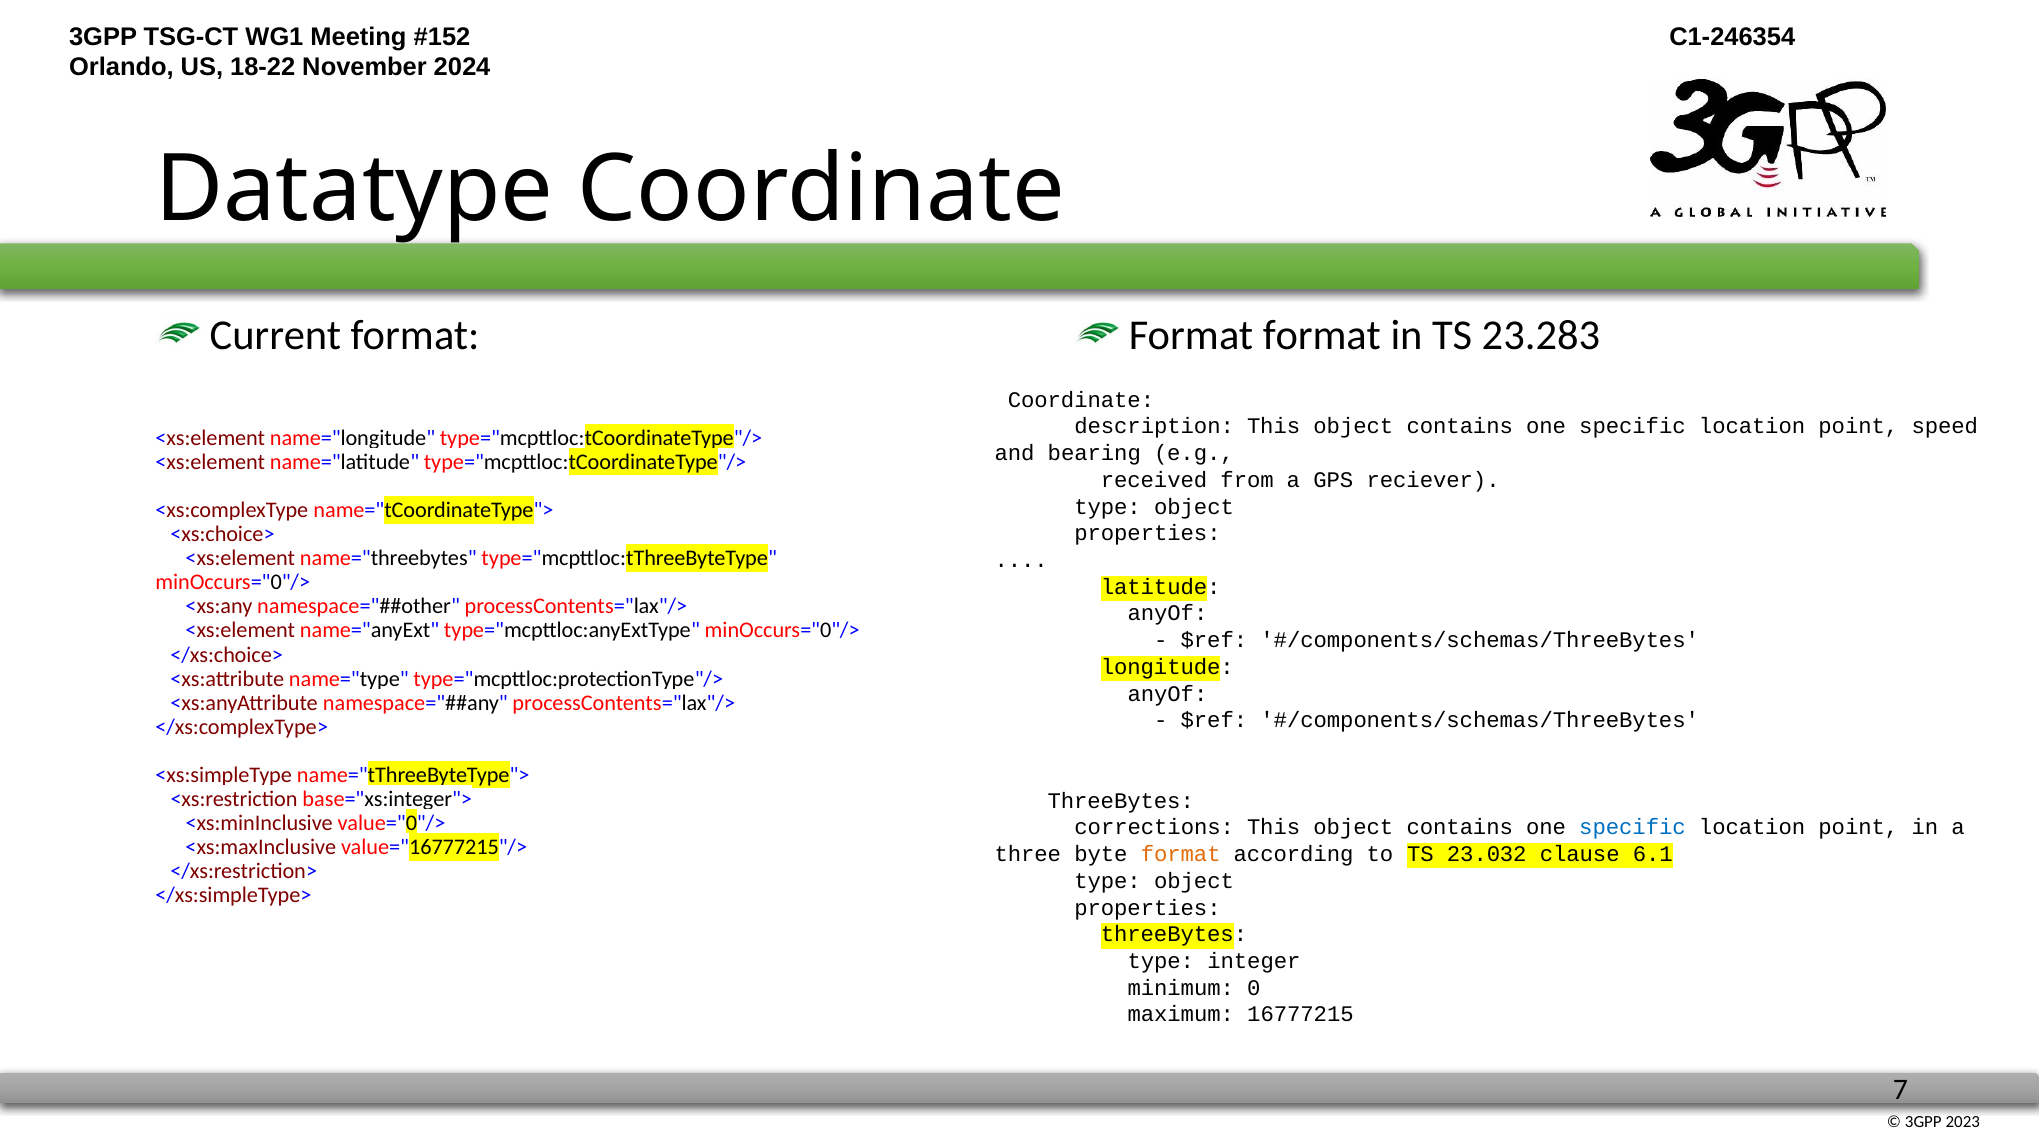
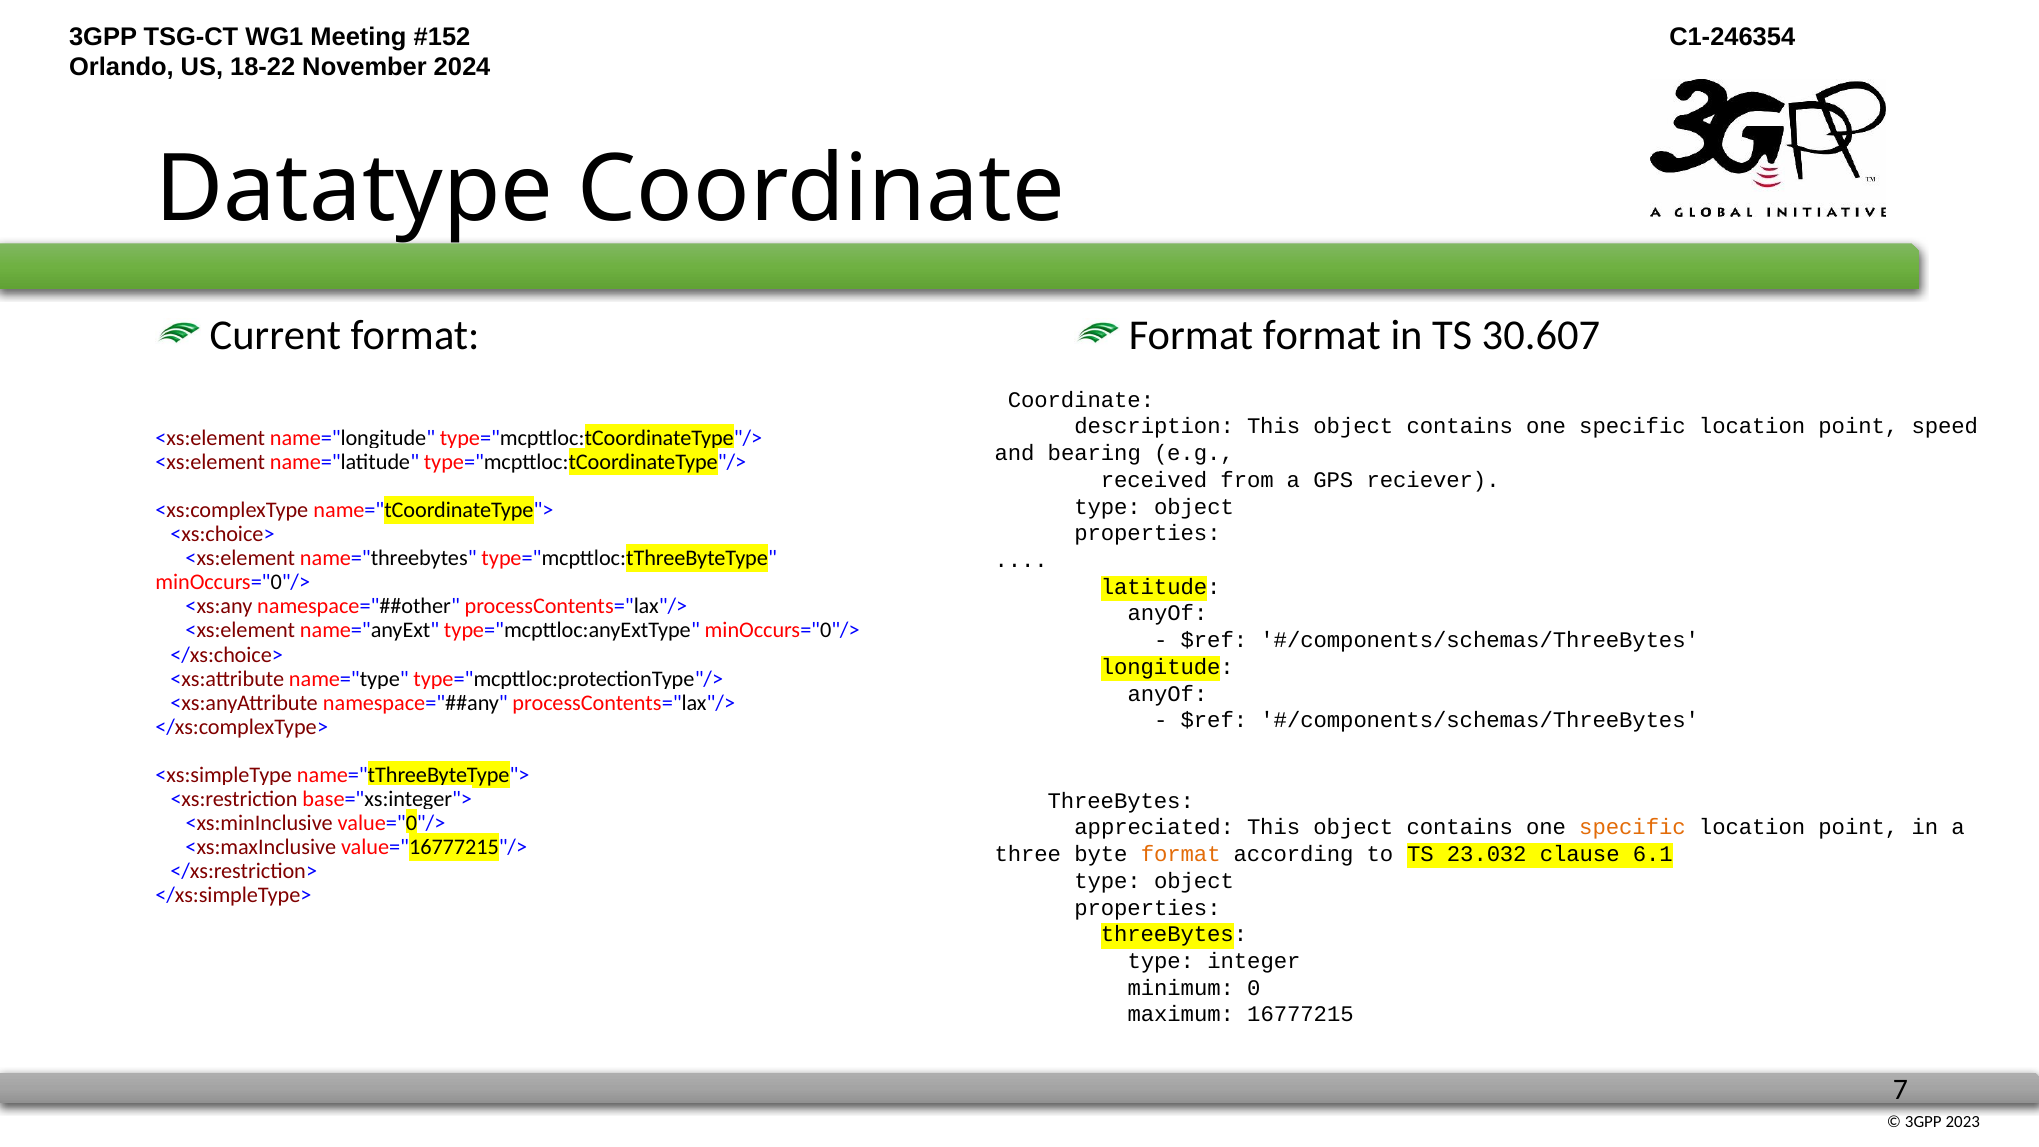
23.283: 23.283 -> 30.607
corrections: corrections -> appreciated
specific at (1632, 827) colour: blue -> orange
